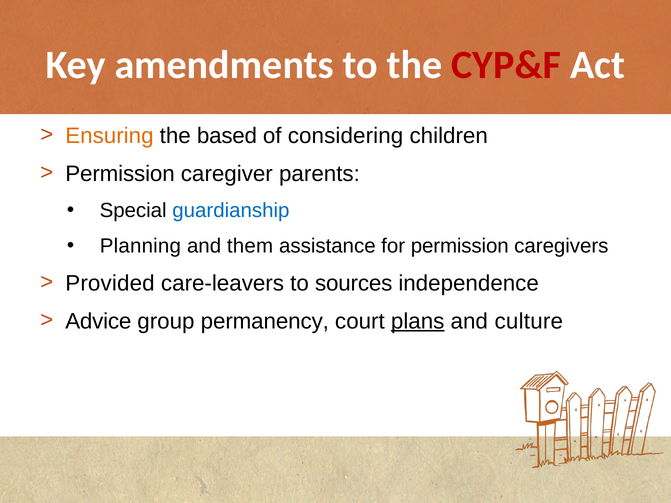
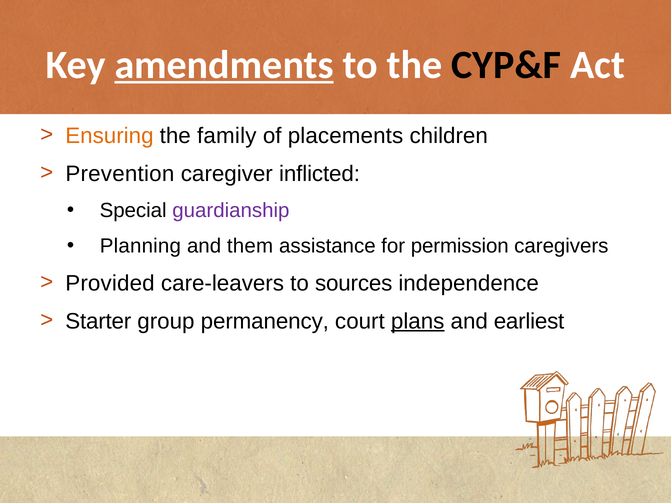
amendments underline: none -> present
CYP&F colour: red -> black
based: based -> family
considering: considering -> placements
Permission at (120, 174): Permission -> Prevention
parents: parents -> inflicted
guardianship colour: blue -> purple
Advice: Advice -> Starter
culture: culture -> earliest
